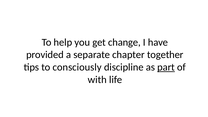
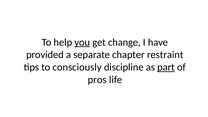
you underline: none -> present
together: together -> restraint
with: with -> pros
